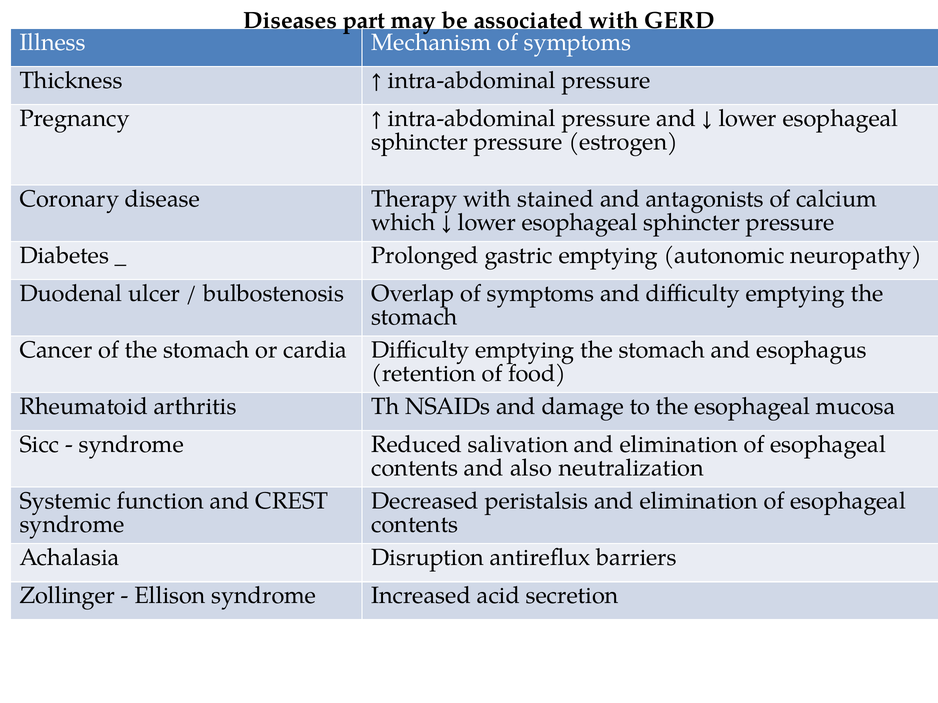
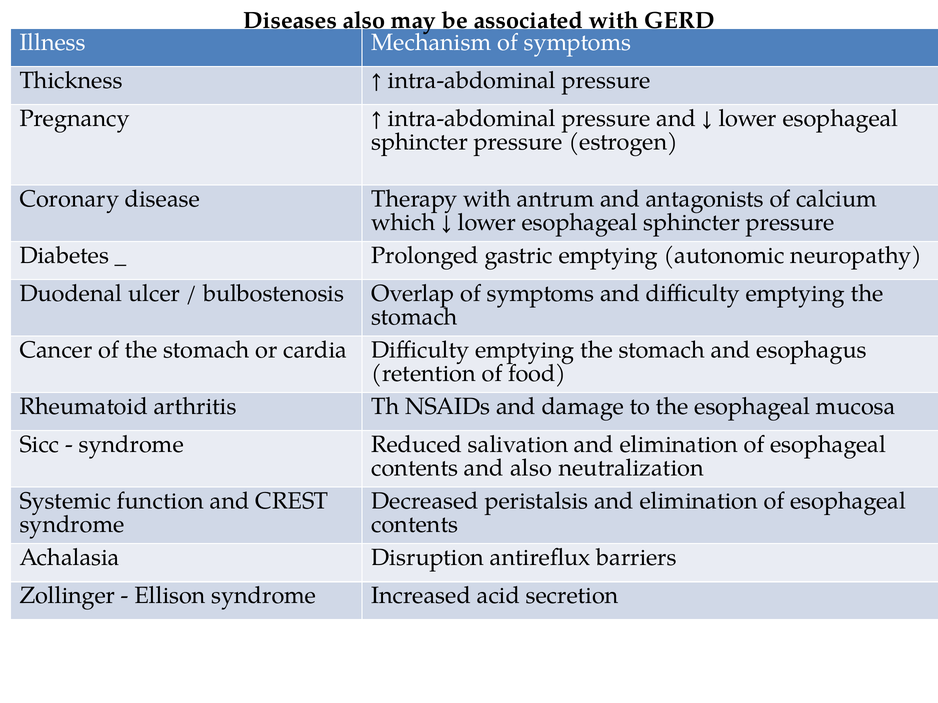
Diseases part: part -> also
stained: stained -> antrum
